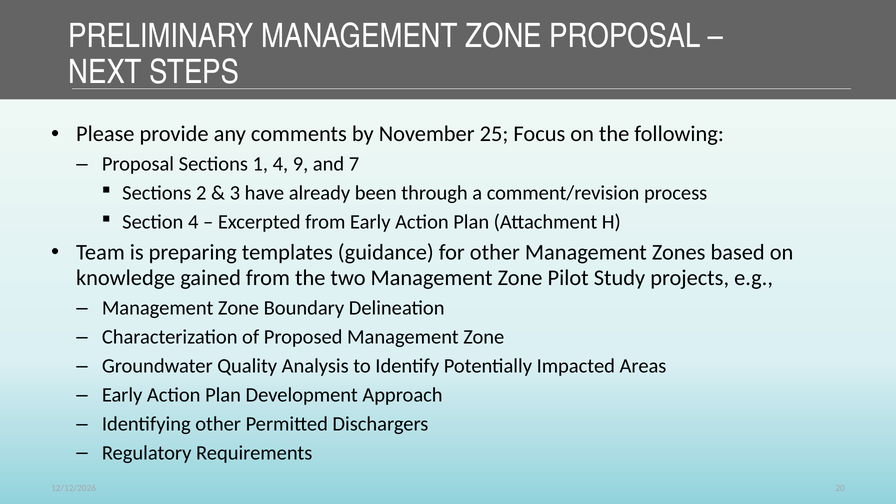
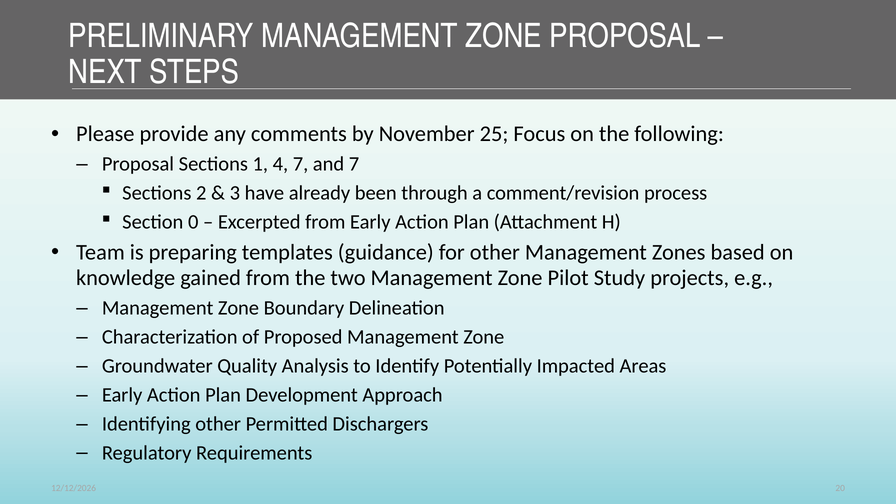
4 9: 9 -> 7
Section 4: 4 -> 0
